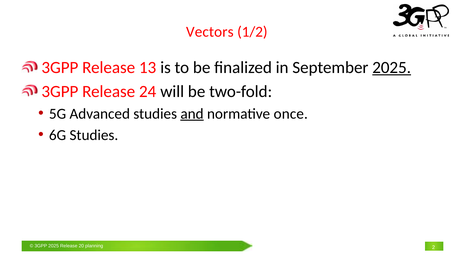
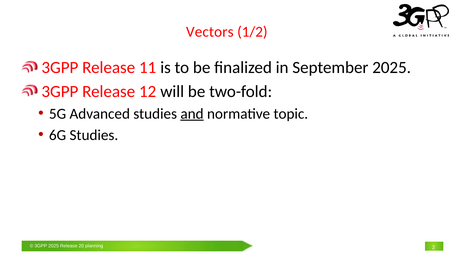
13: 13 -> 11
2025 at (392, 67) underline: present -> none
24: 24 -> 12
once: once -> topic
